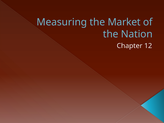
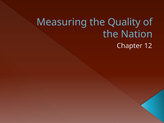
Market: Market -> Quality
